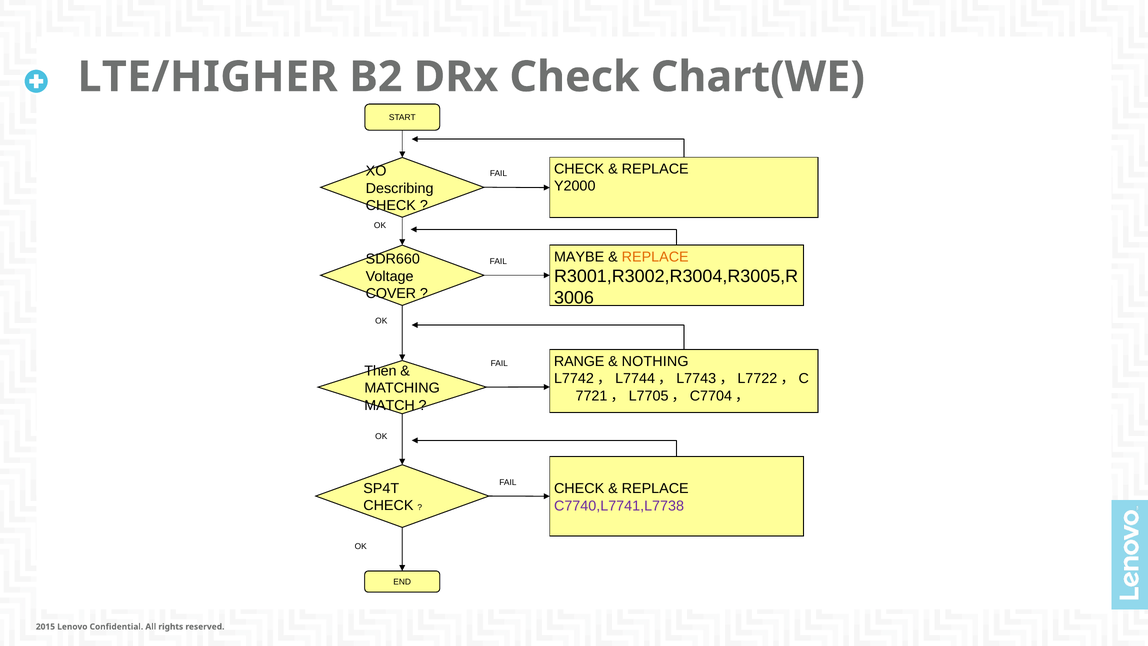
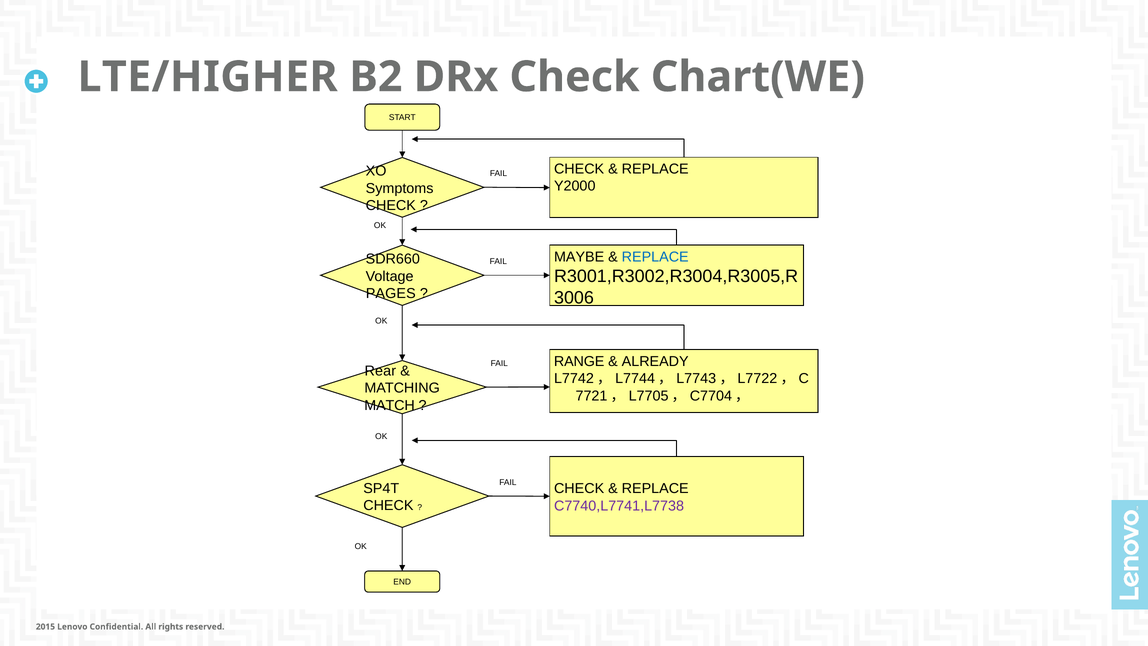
Describing: Describing -> Symptoms
REPLACE at (655, 257) colour: orange -> blue
COVER: COVER -> PAGES
NOTHING: NOTHING -> ALREADY
Then: Then -> Rear
